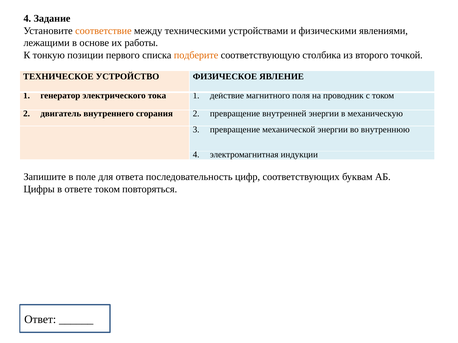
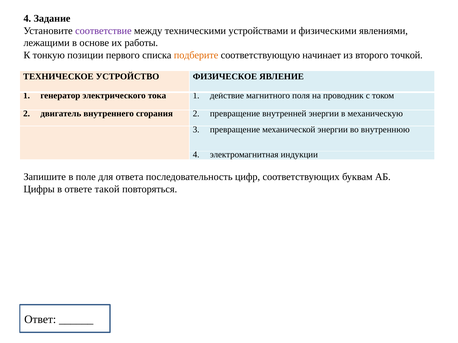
соответствие colour: orange -> purple
столбика: столбика -> начинает
ответе током: током -> такой
